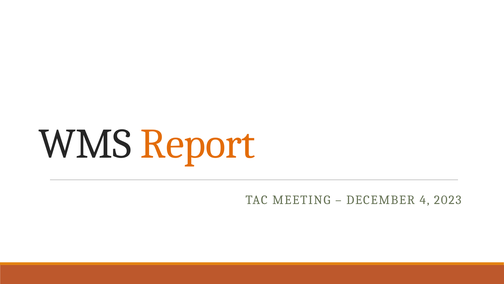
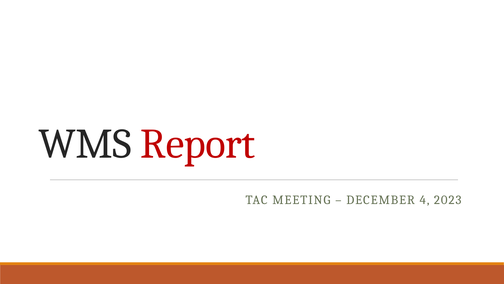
Report colour: orange -> red
